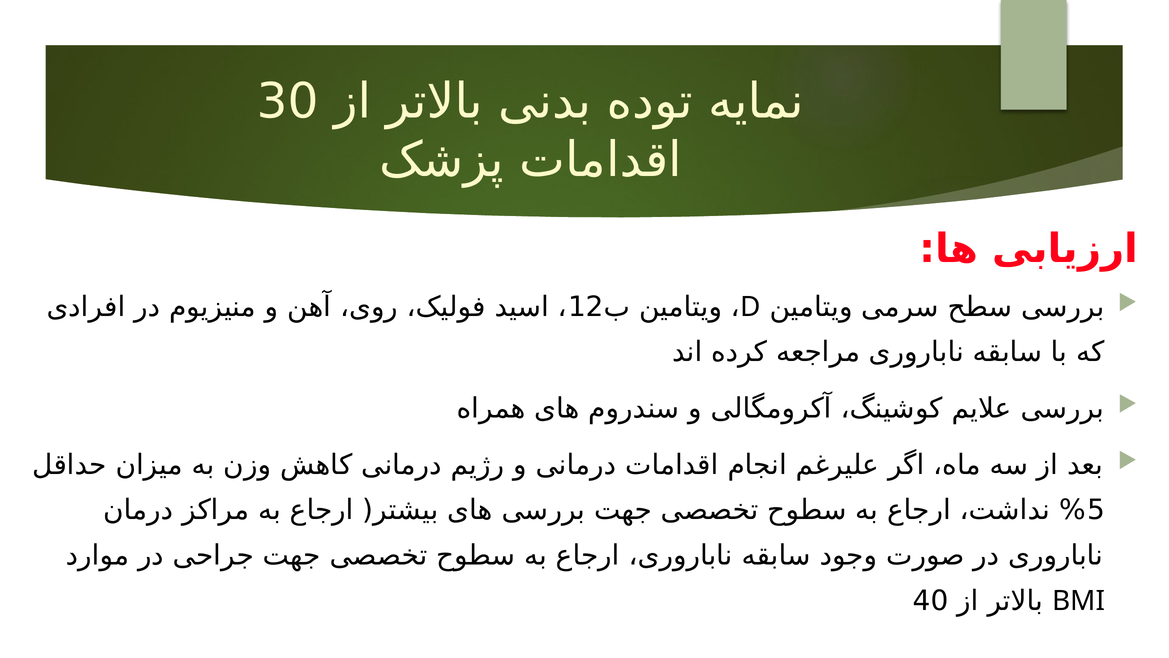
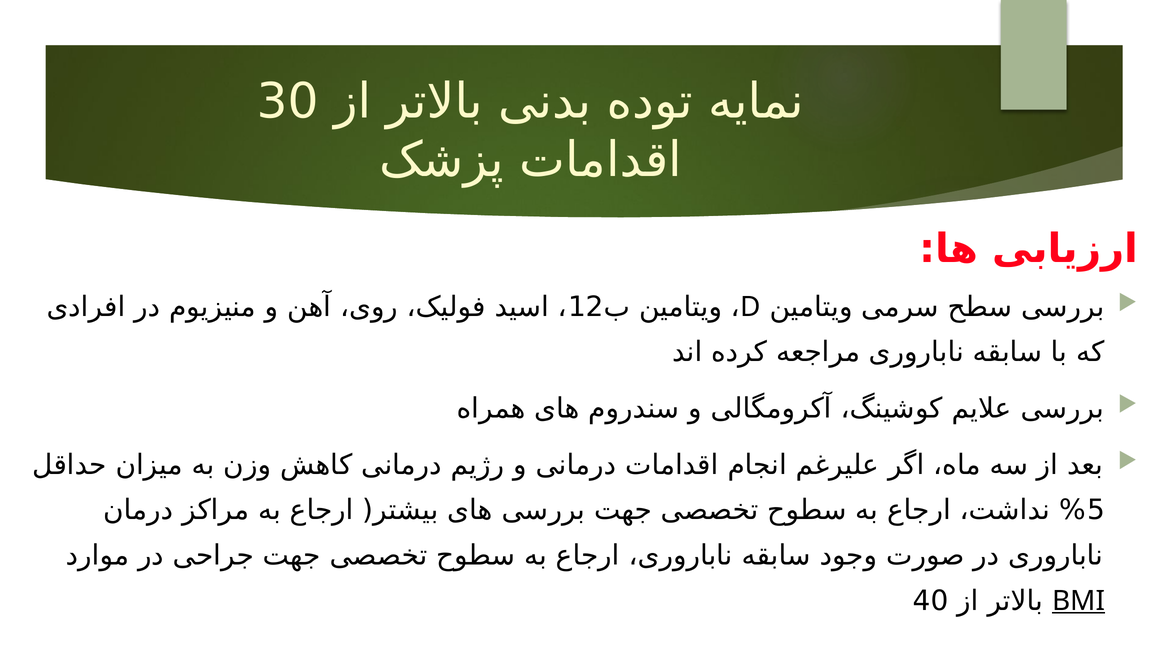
BMI underline: none -> present
